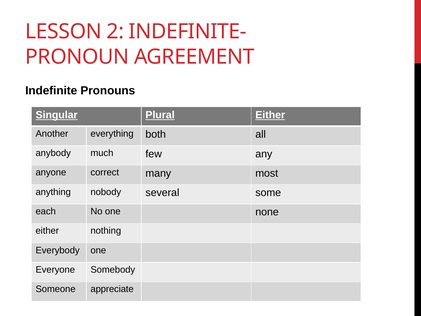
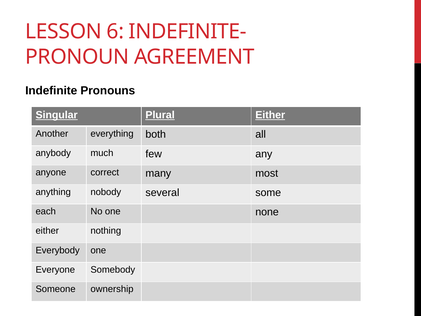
2: 2 -> 6
appreciate: appreciate -> ownership
